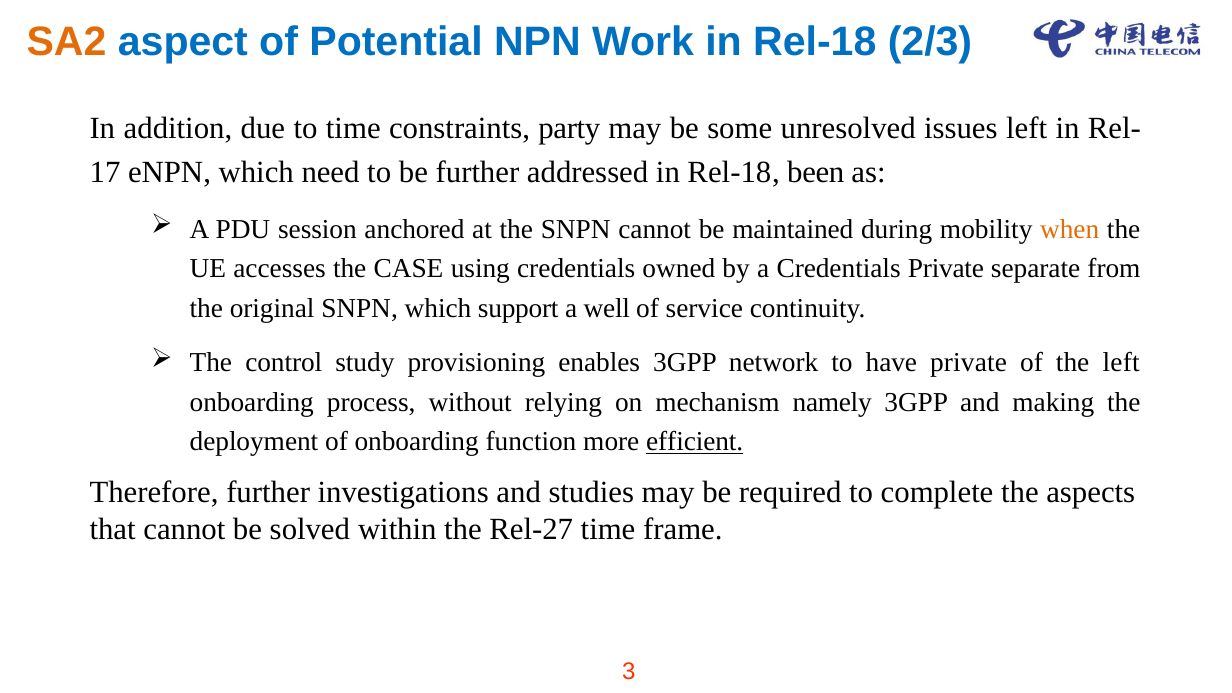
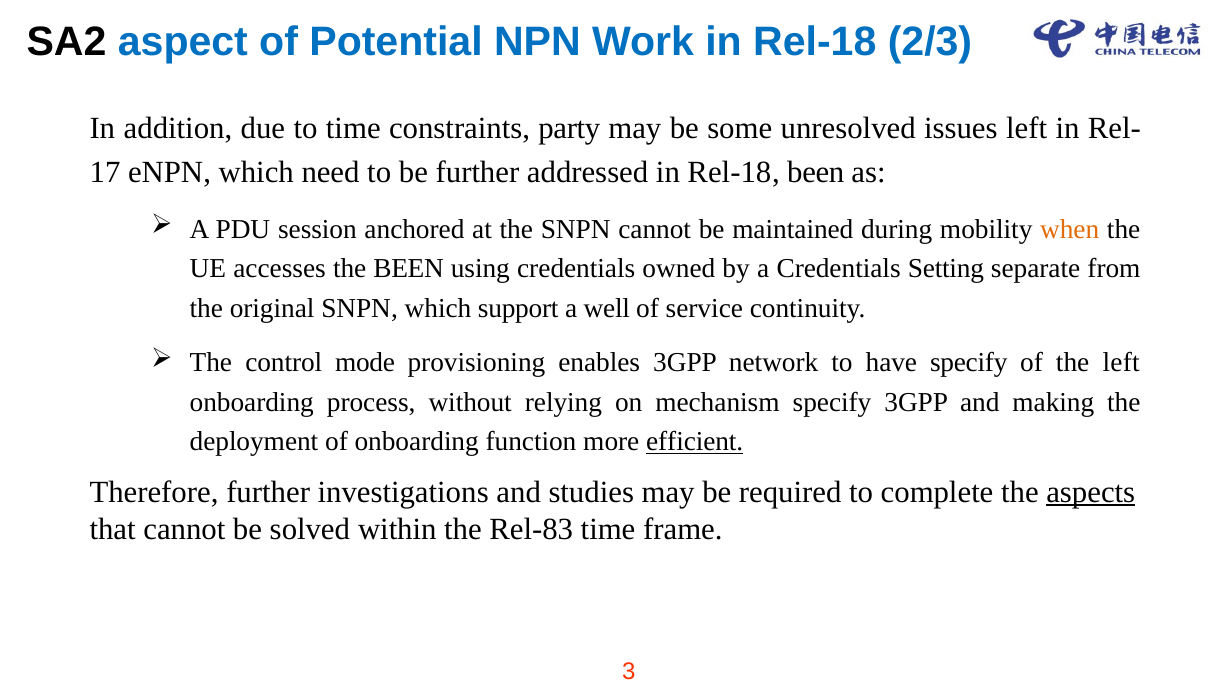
SA2 colour: orange -> black
the CASE: CASE -> BEEN
Credentials Private: Private -> Setting
study: study -> mode
have private: private -> specify
mechanism namely: namely -> specify
aspects underline: none -> present
Rel-27: Rel-27 -> Rel-83
